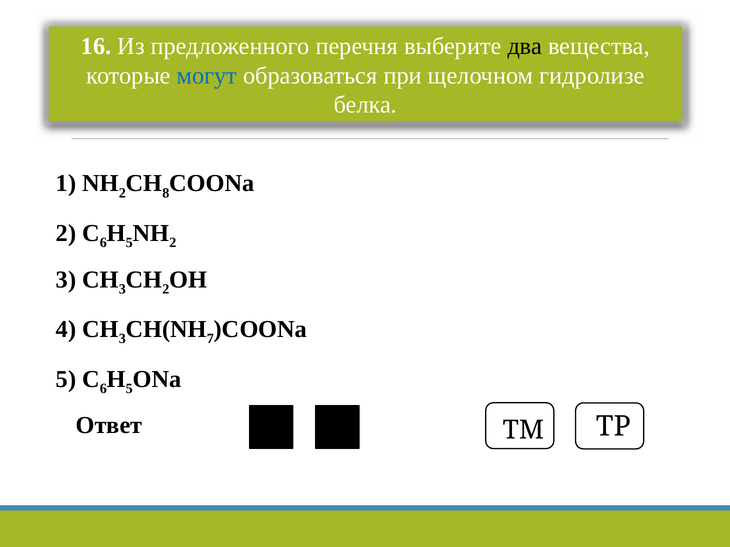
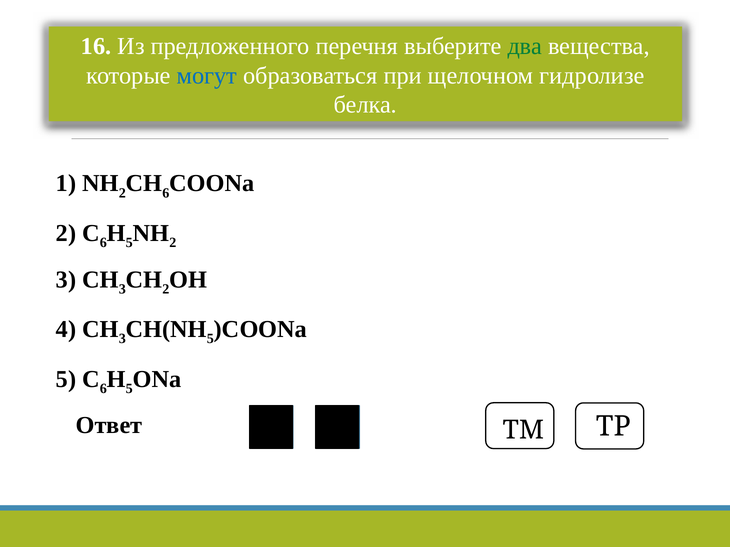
два colour: black -> green
8 at (166, 193): 8 -> 6
7 at (210, 339): 7 -> 5
